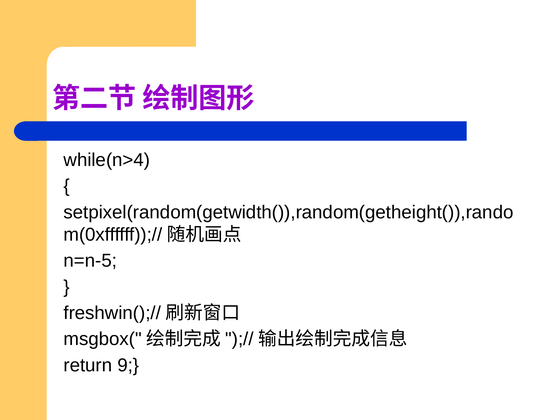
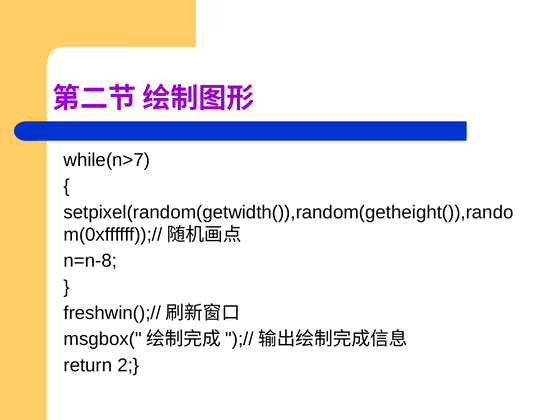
while(n>4: while(n>4 -> while(n>7
n=n-5: n=n-5 -> n=n-8
9: 9 -> 2
